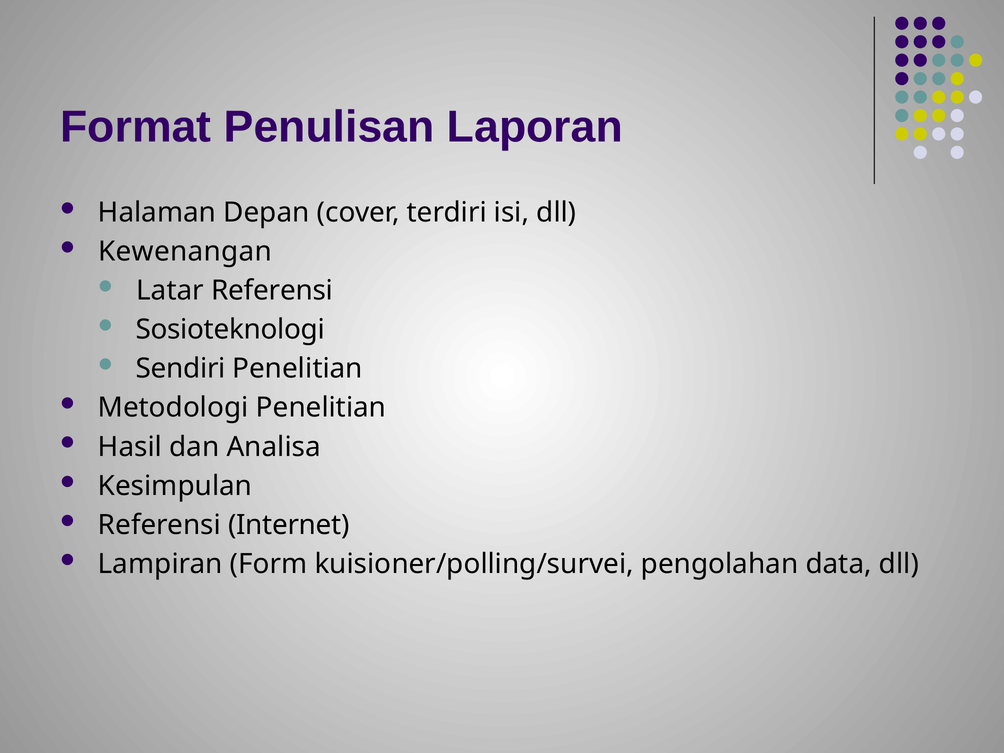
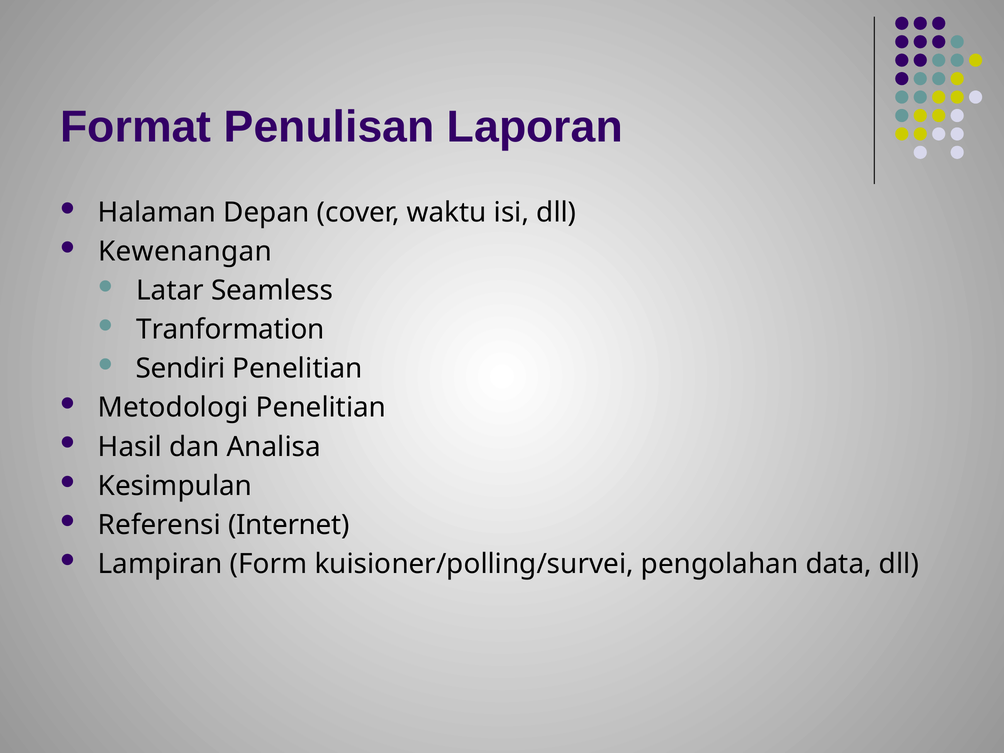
terdiri: terdiri -> waktu
Latar Referensi: Referensi -> Seamless
Sosioteknologi: Sosioteknologi -> Tranformation
